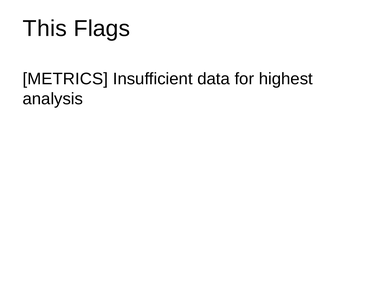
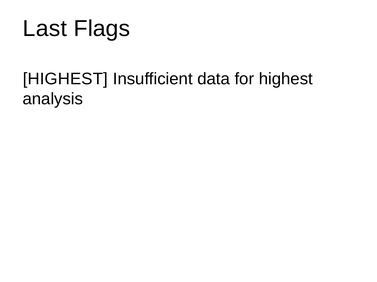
This: This -> Last
METRICS at (65, 79): METRICS -> HIGHEST
